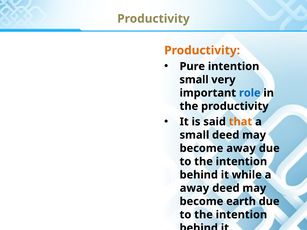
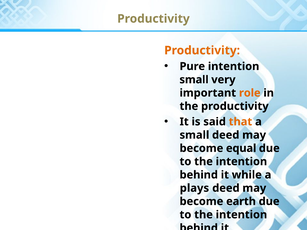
role colour: blue -> orange
become away: away -> equal
away at (194, 188): away -> plays
